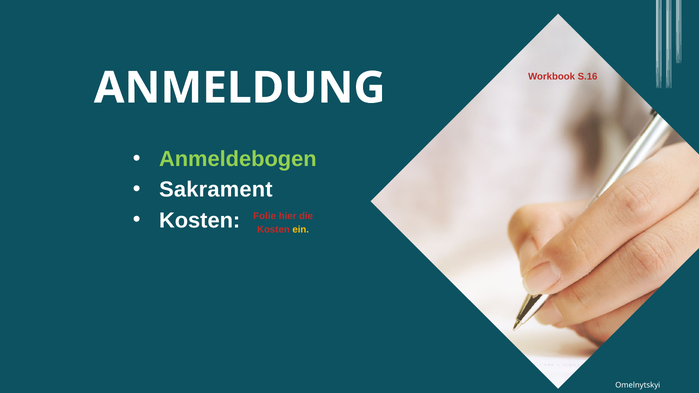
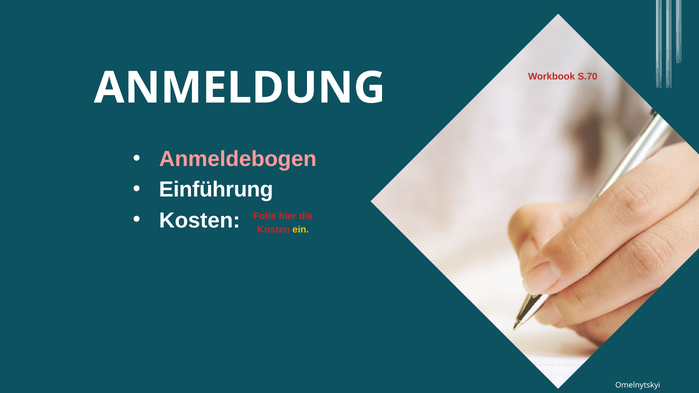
S.16: S.16 -> S.70
Anmeldebogen colour: light green -> pink
Sakrament: Sakrament -> Einführung
